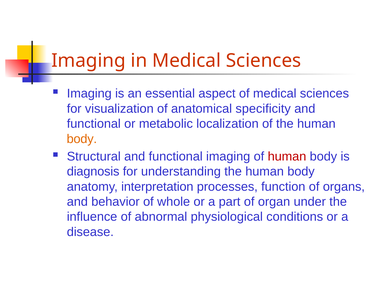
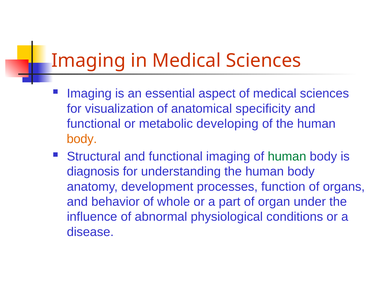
localization: localization -> developing
human at (287, 157) colour: red -> green
interpretation: interpretation -> development
